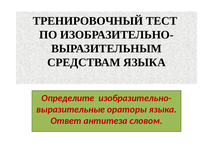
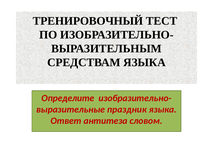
ораторы: ораторы -> праздник
